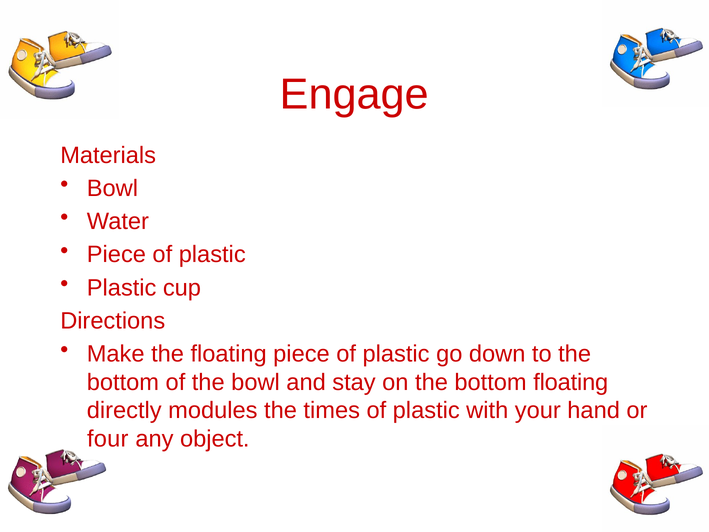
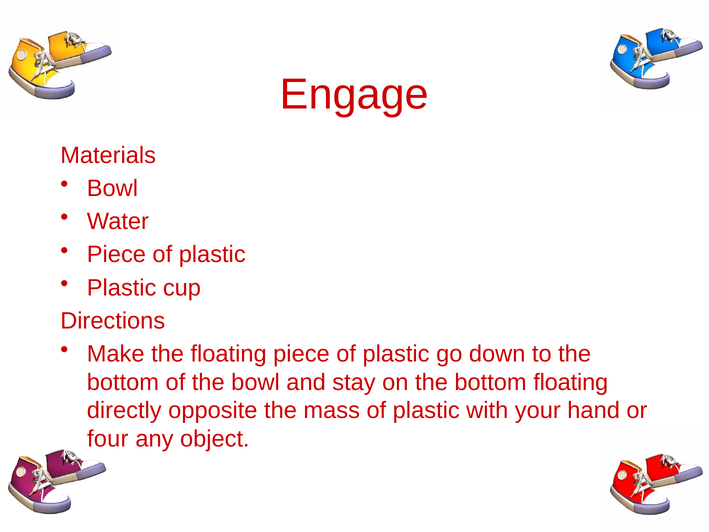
modules: modules -> opposite
times: times -> mass
